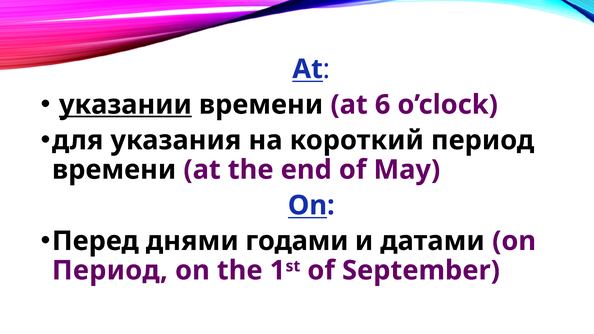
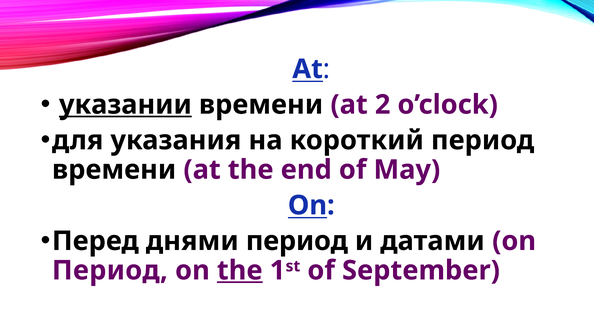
6: 6 -> 2
днями годами: годами -> период
the at (240, 271) underline: none -> present
